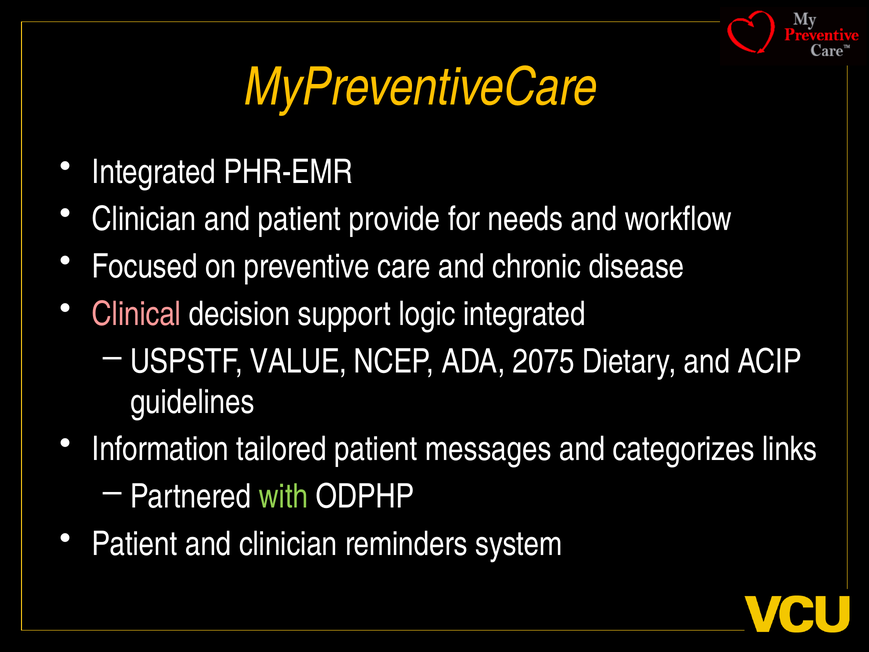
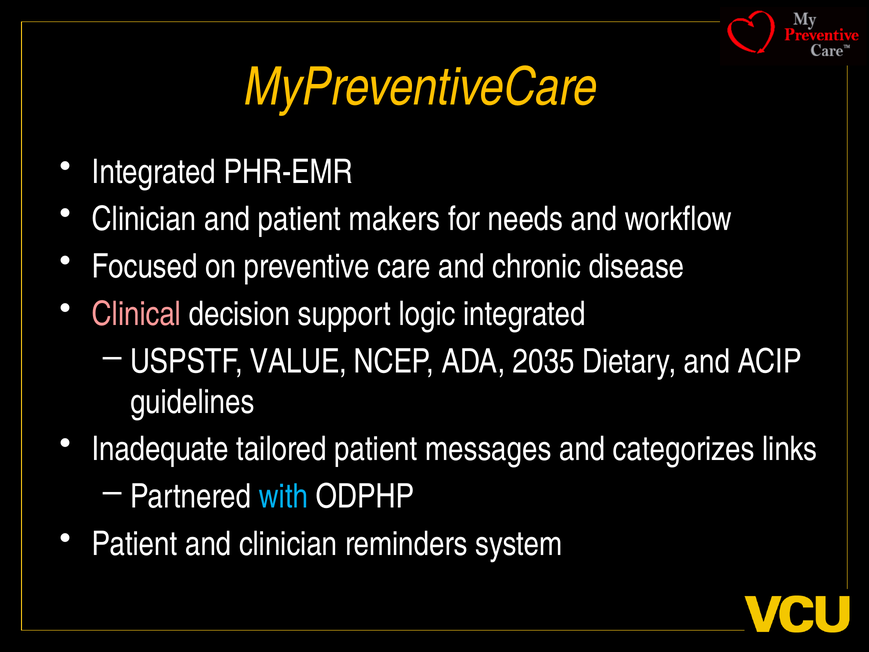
provide: provide -> makers
2075: 2075 -> 2035
Information: Information -> Inadequate
with colour: light green -> light blue
